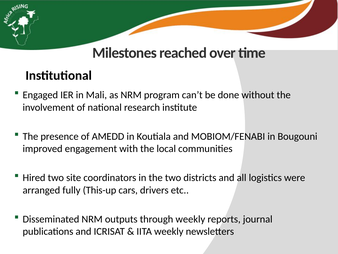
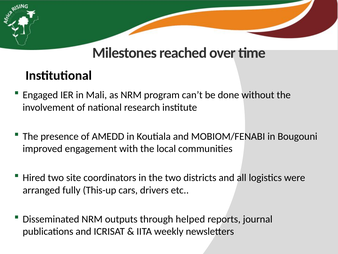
through weekly: weekly -> helped
